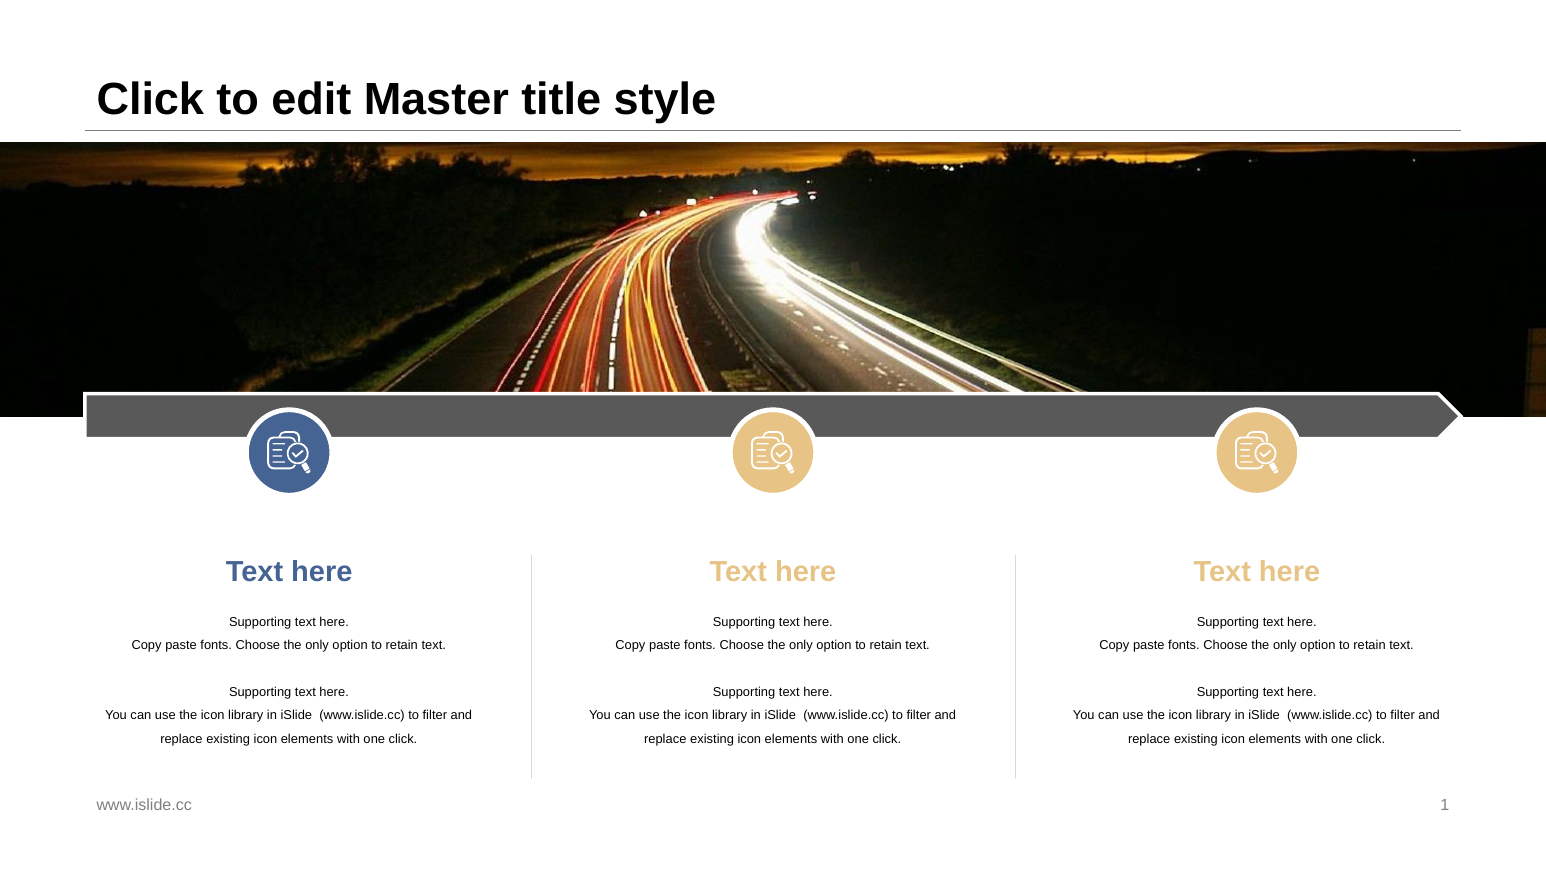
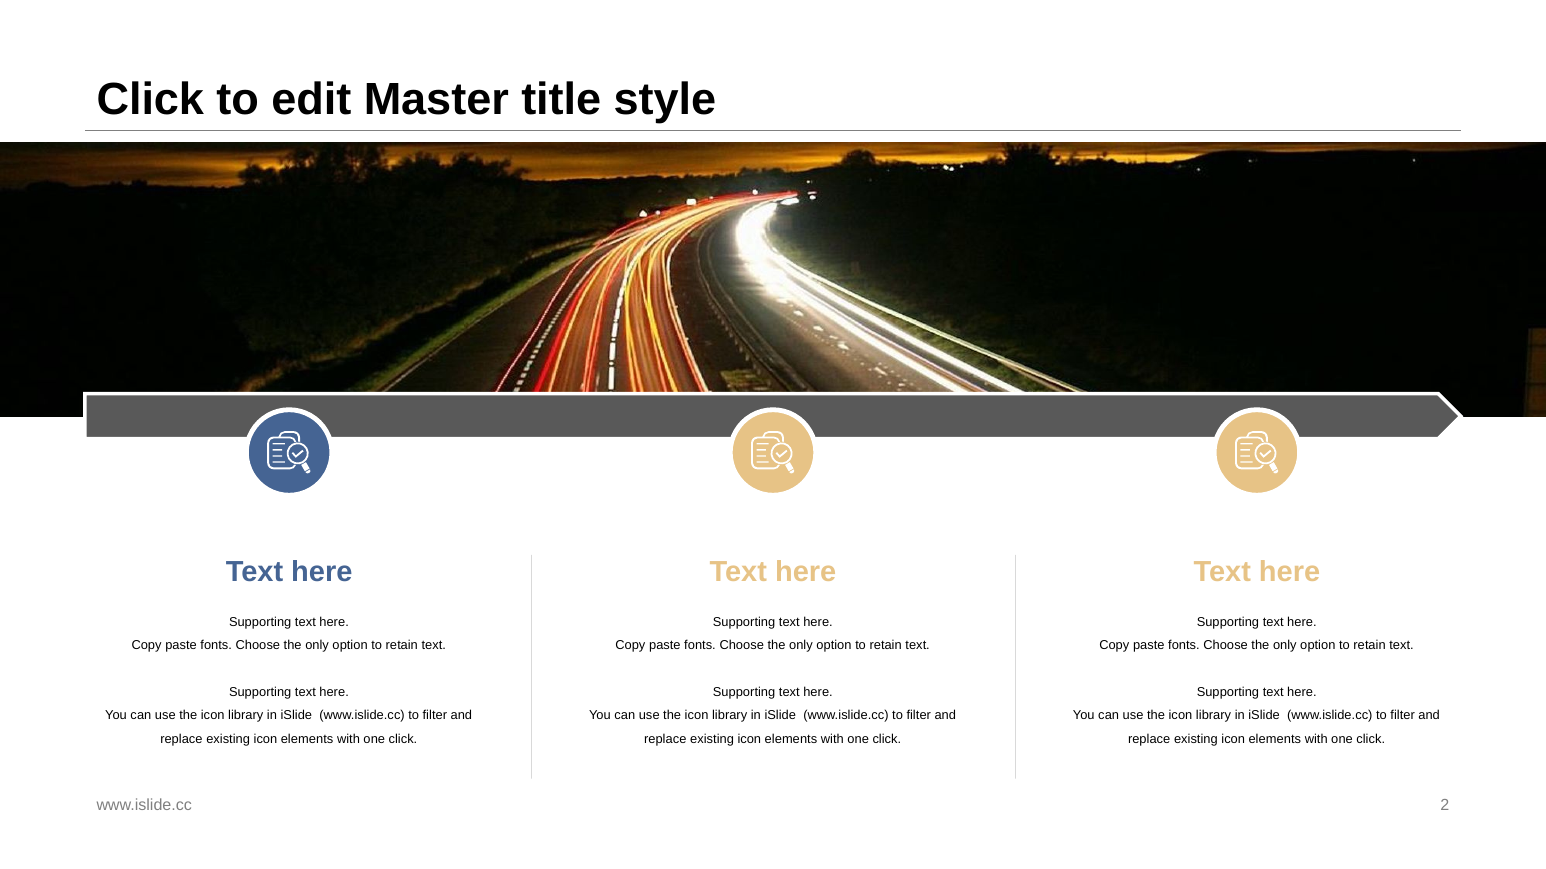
1: 1 -> 2
